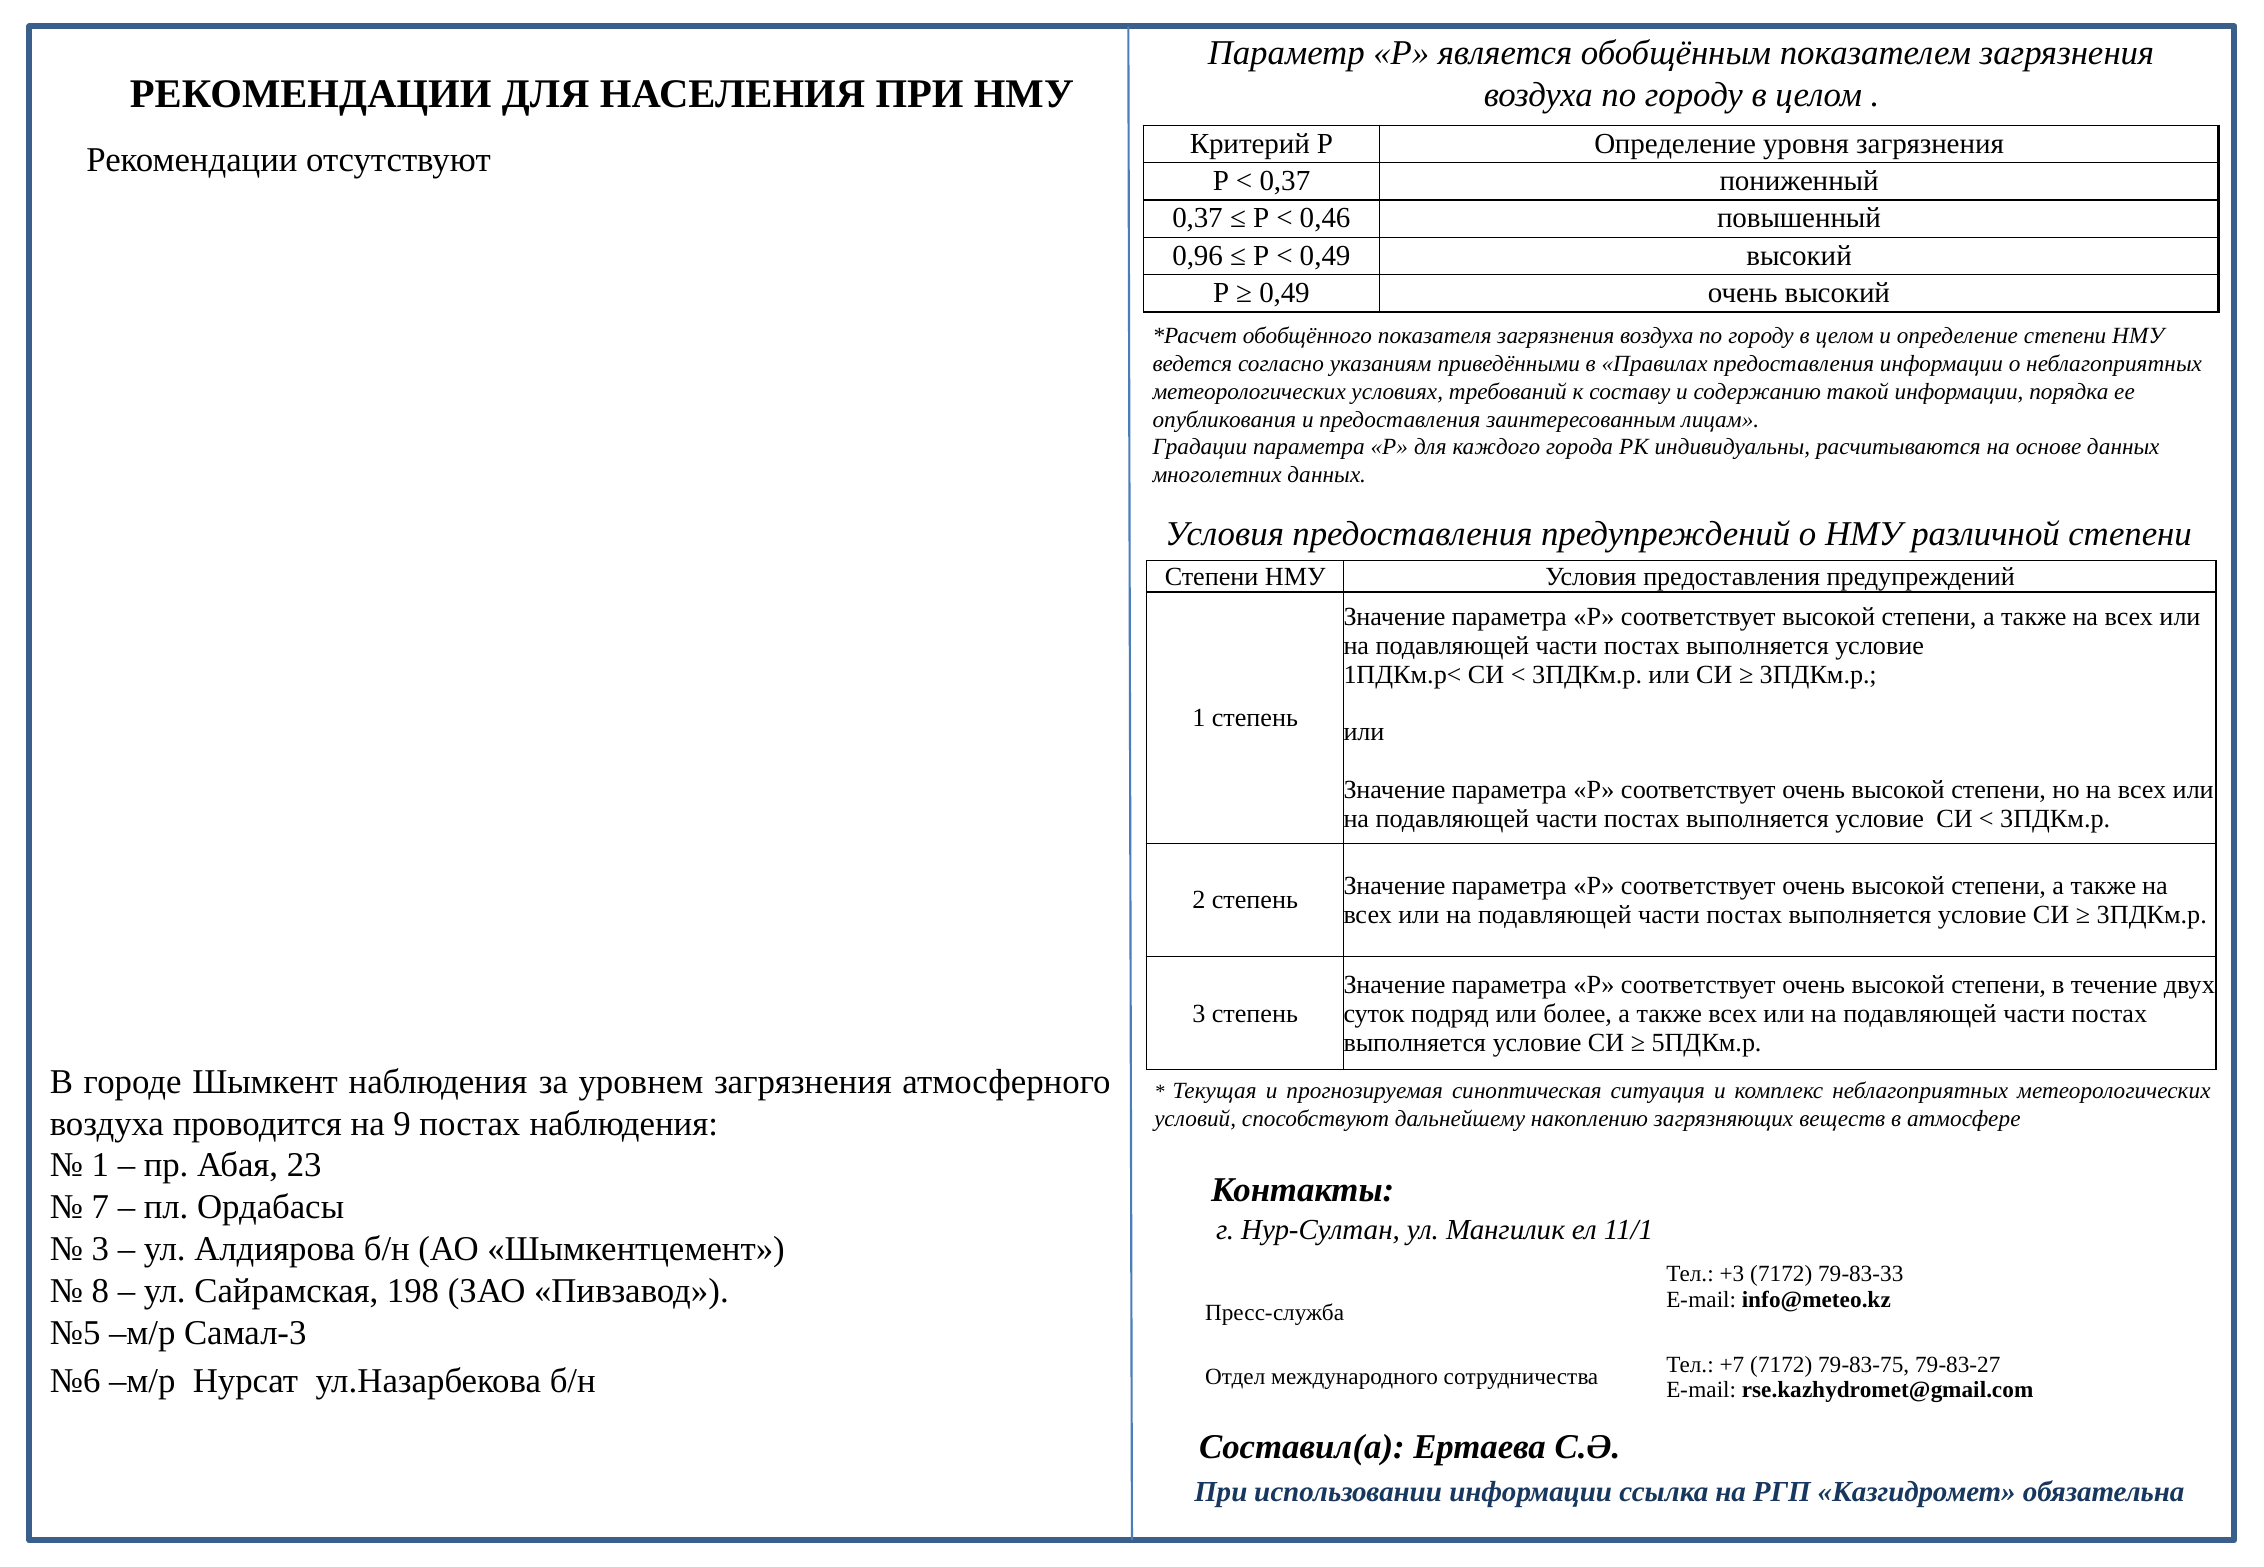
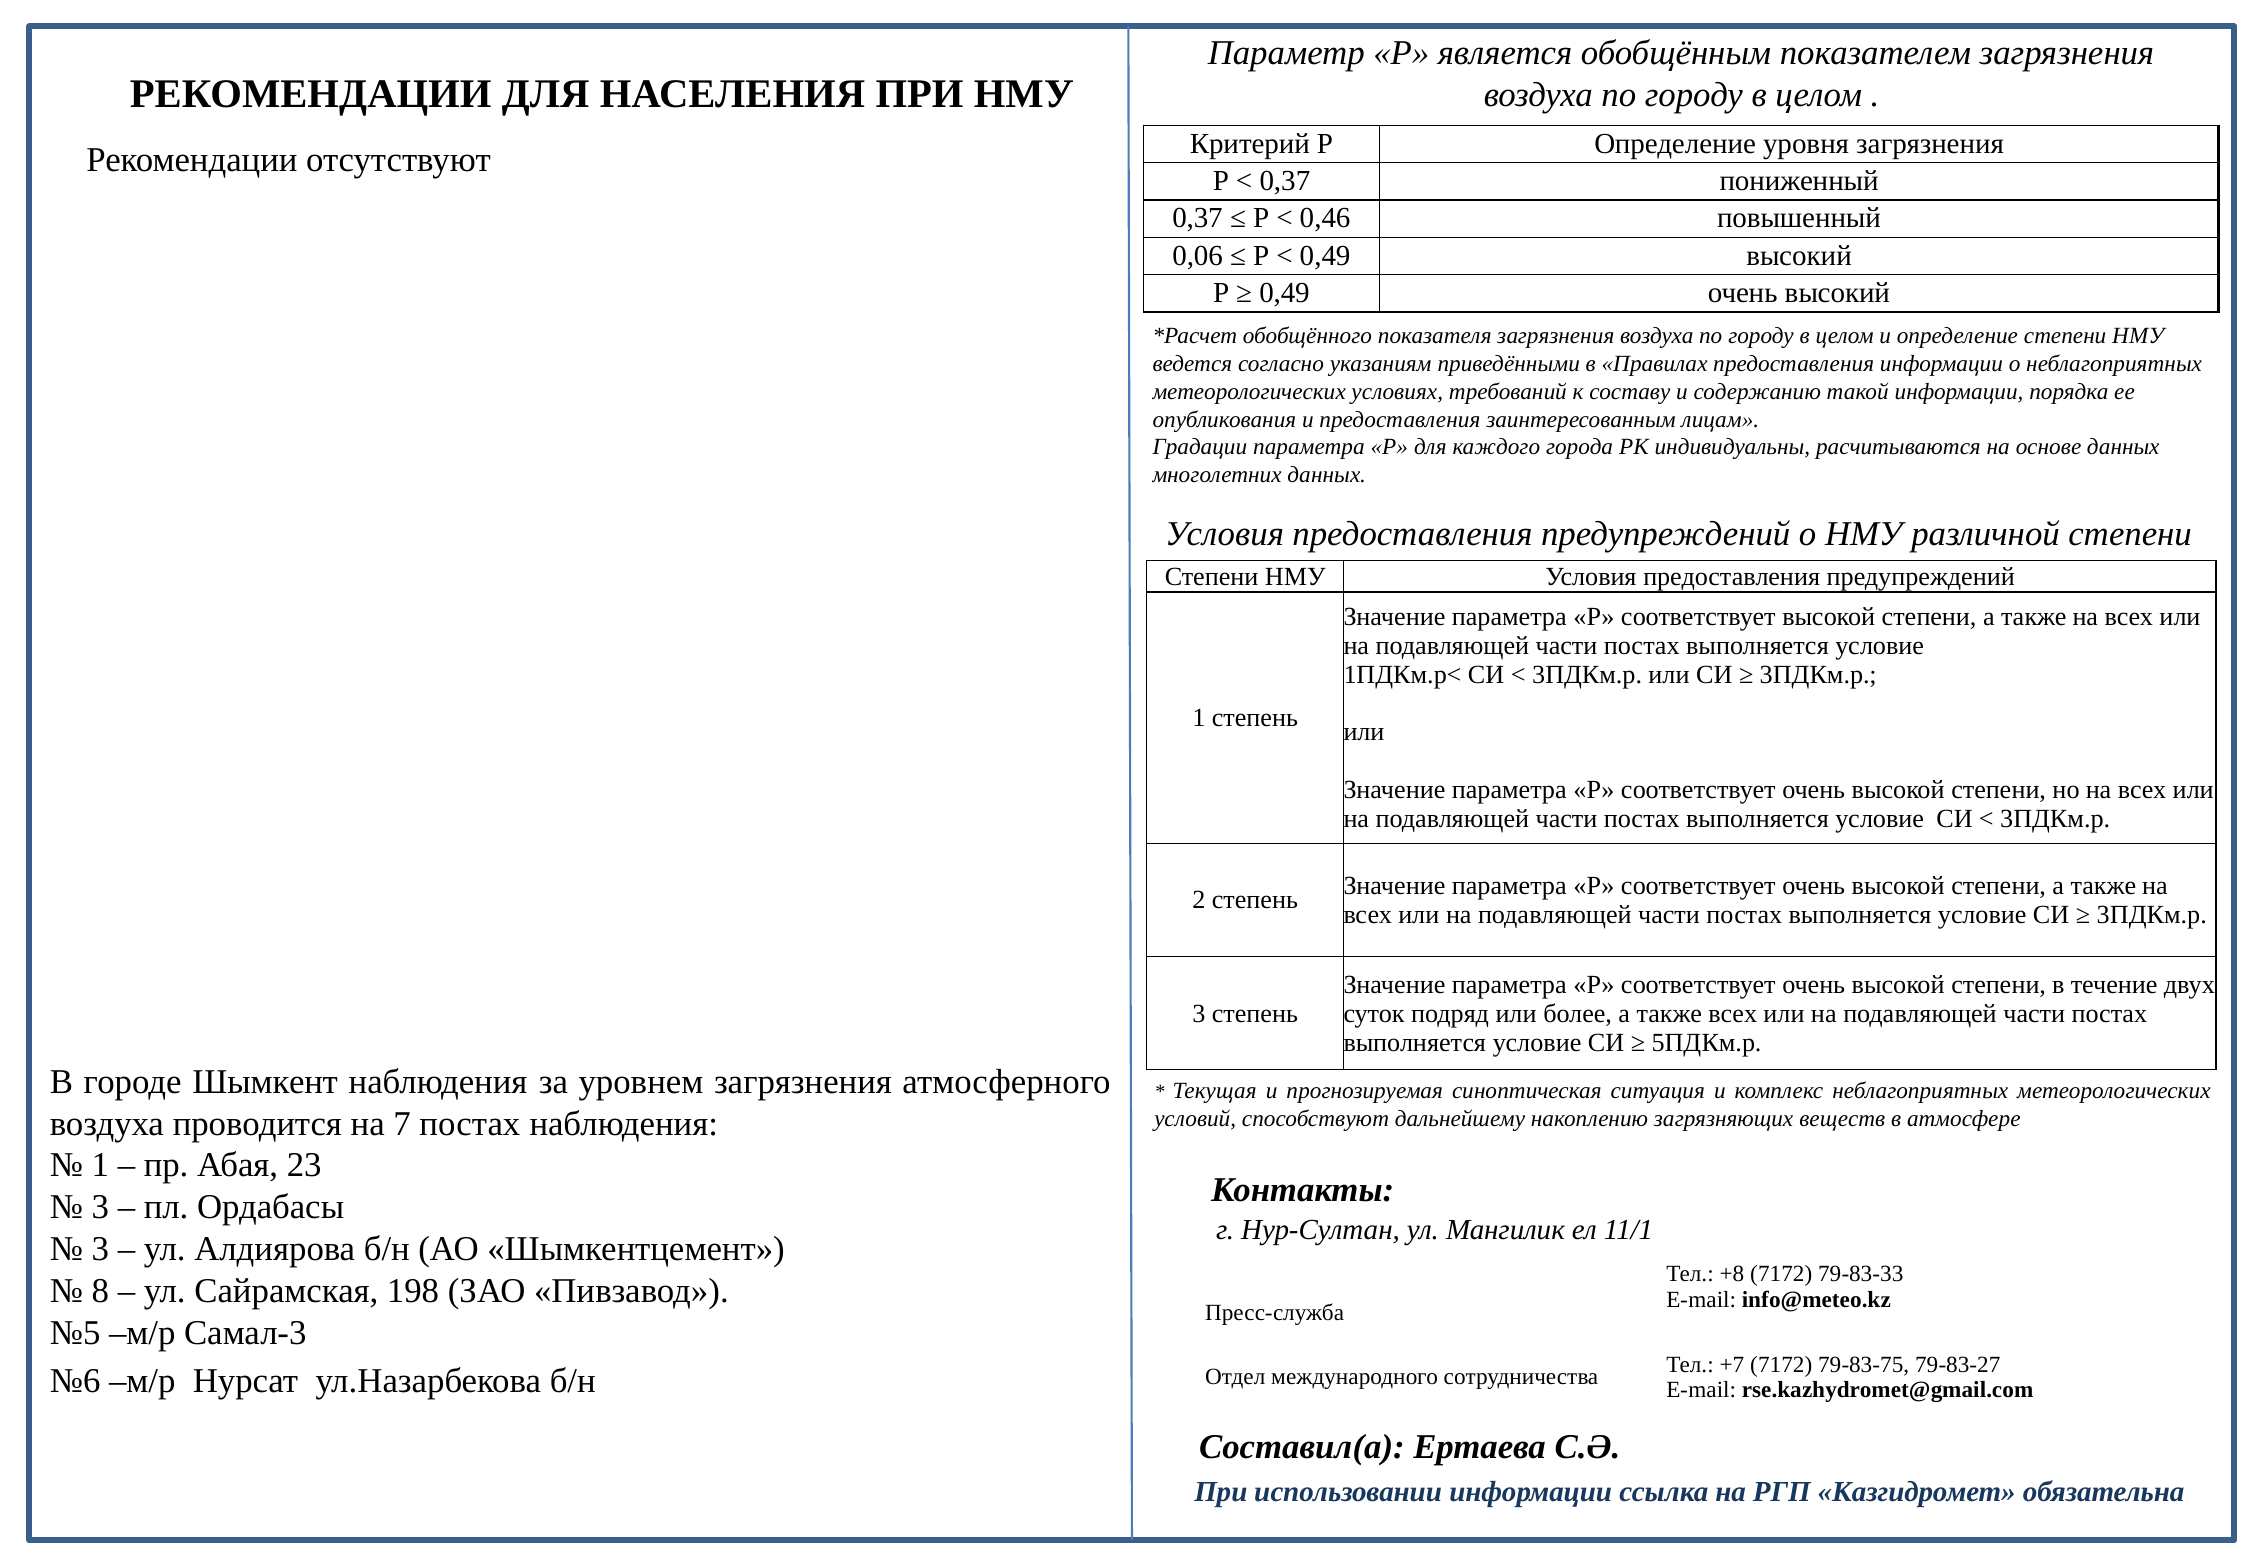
0,96: 0,96 -> 0,06
9: 9 -> 7
7 at (100, 1207): 7 -> 3
+3: +3 -> +8
